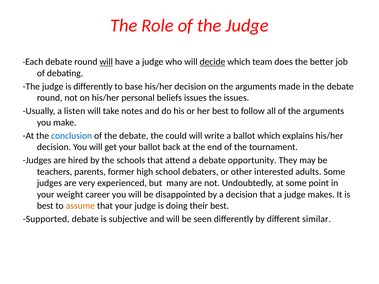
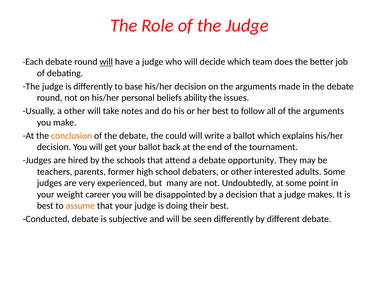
decide underline: present -> none
beliefs issues: issues -> ability
a listen: listen -> other
conclusion colour: blue -> orange
Supported: Supported -> Conducted
different similar: similar -> debate
